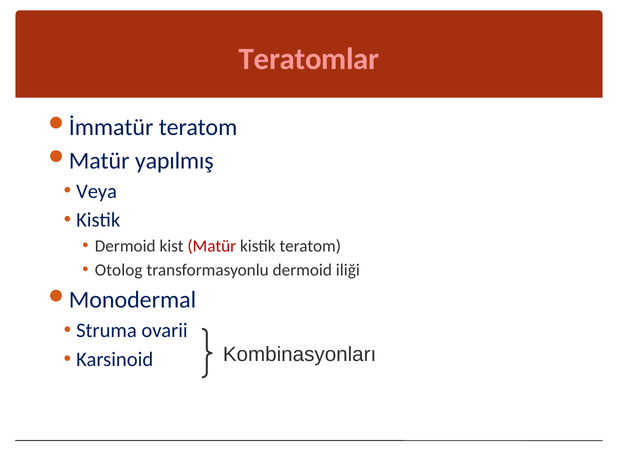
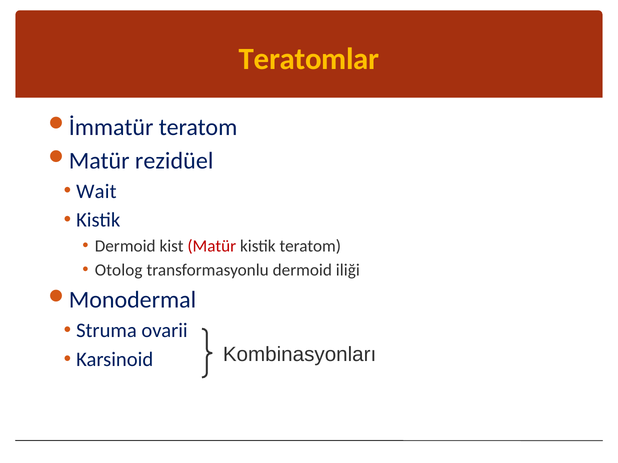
Teratomlar colour: pink -> yellow
yapılmış: yapılmış -> rezidüel
Veya: Veya -> Wait
